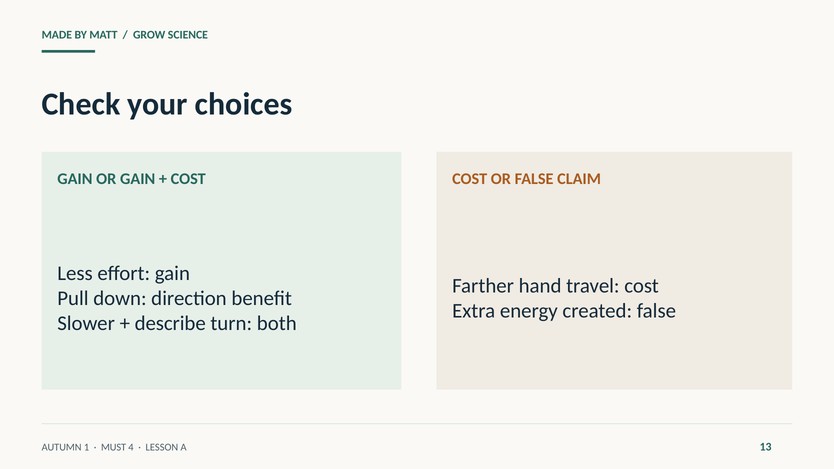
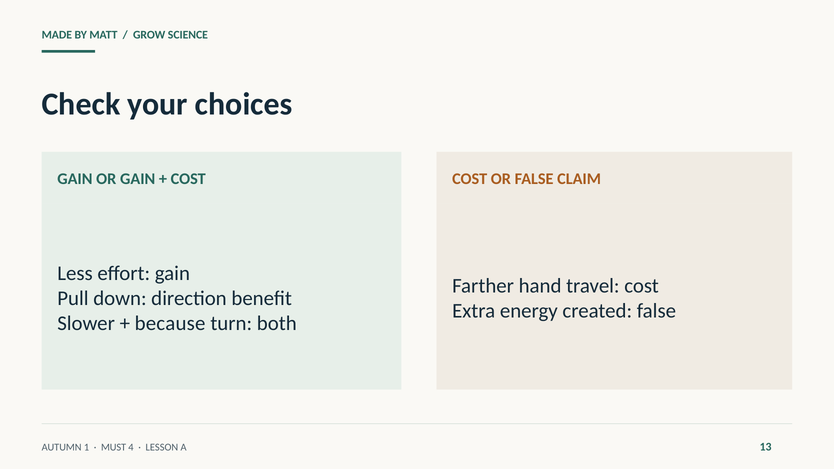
describe: describe -> because
